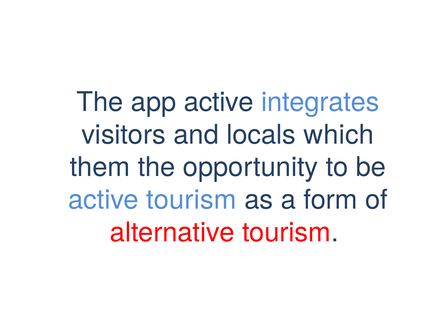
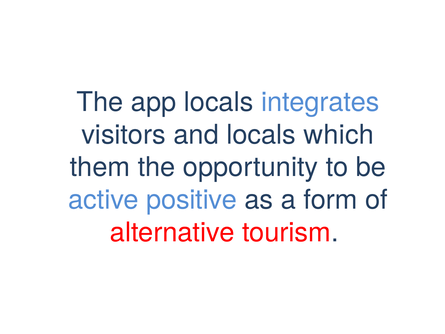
app active: active -> locals
active tourism: tourism -> positive
